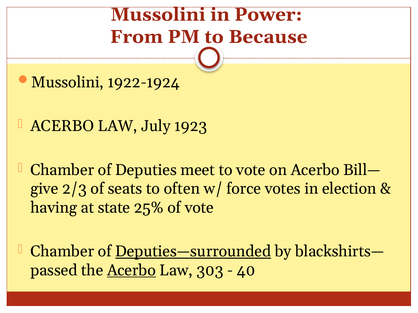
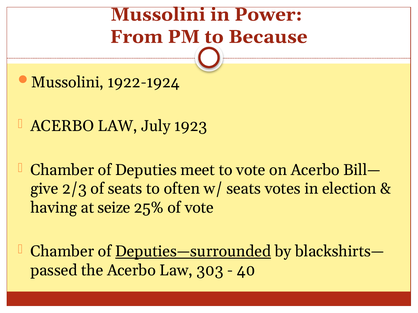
w/ force: force -> seats
state: state -> seize
Acerbo at (131, 271) underline: present -> none
